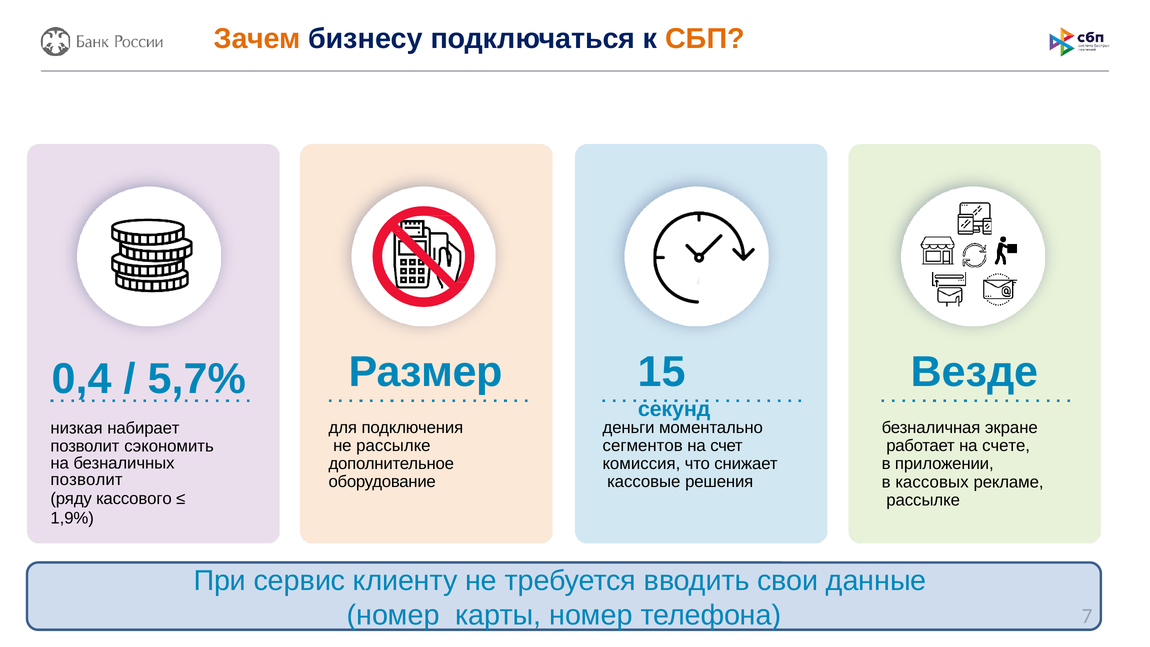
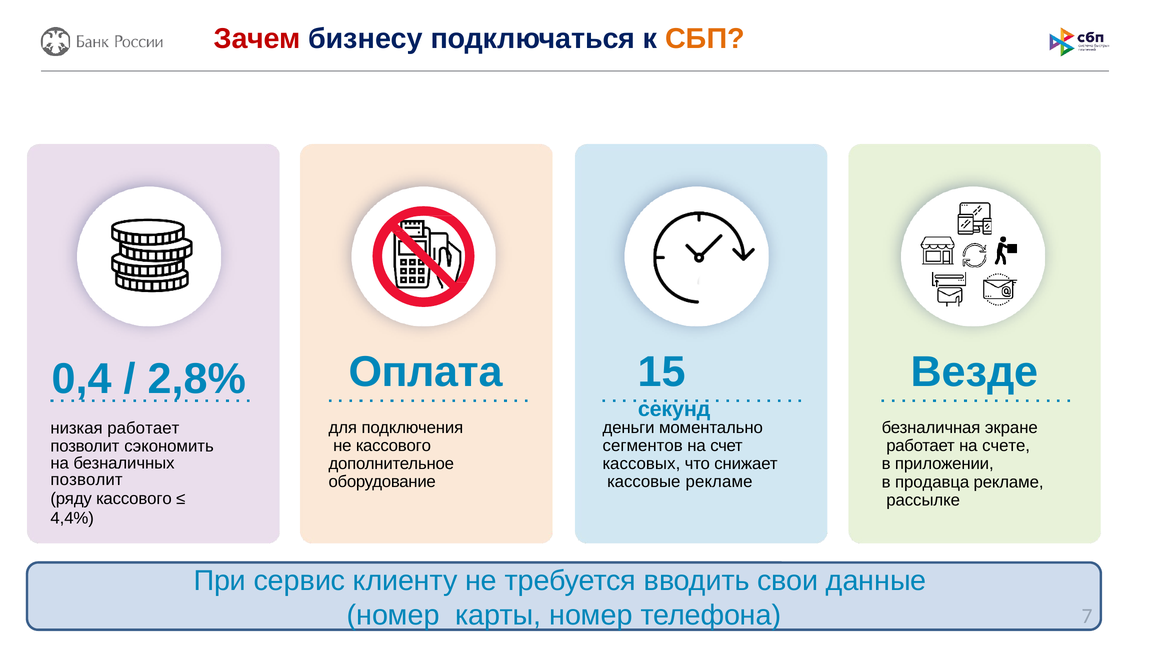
Зачем colour: orange -> red
Размер: Размер -> Оплата
5,7%: 5,7% -> 2,8%
низкая набирает: набирает -> работает
не рассылке: рассылке -> кассового
комиссия: комиссия -> кассовых
кассовые решения: решения -> рекламе
кассовых: кассовых -> продавца
1,9%: 1,9% -> 4,4%
